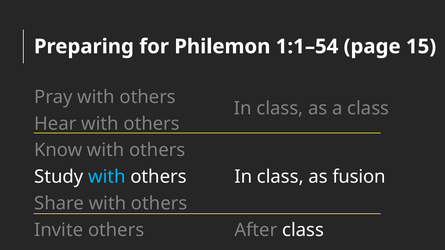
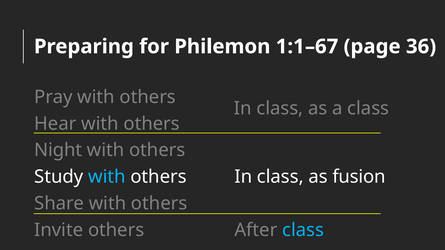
1:1–54: 1:1–54 -> 1:1–67
15: 15 -> 36
Know: Know -> Night
class at (303, 230) colour: white -> light blue
